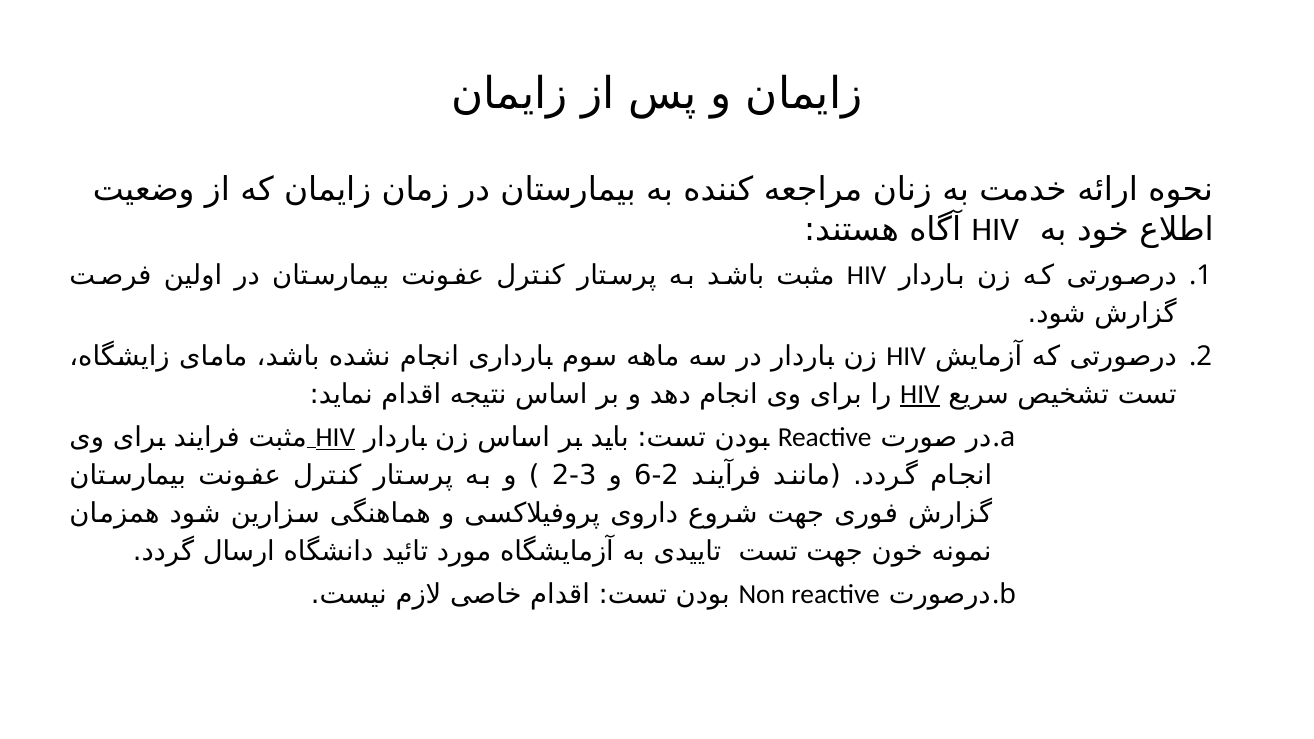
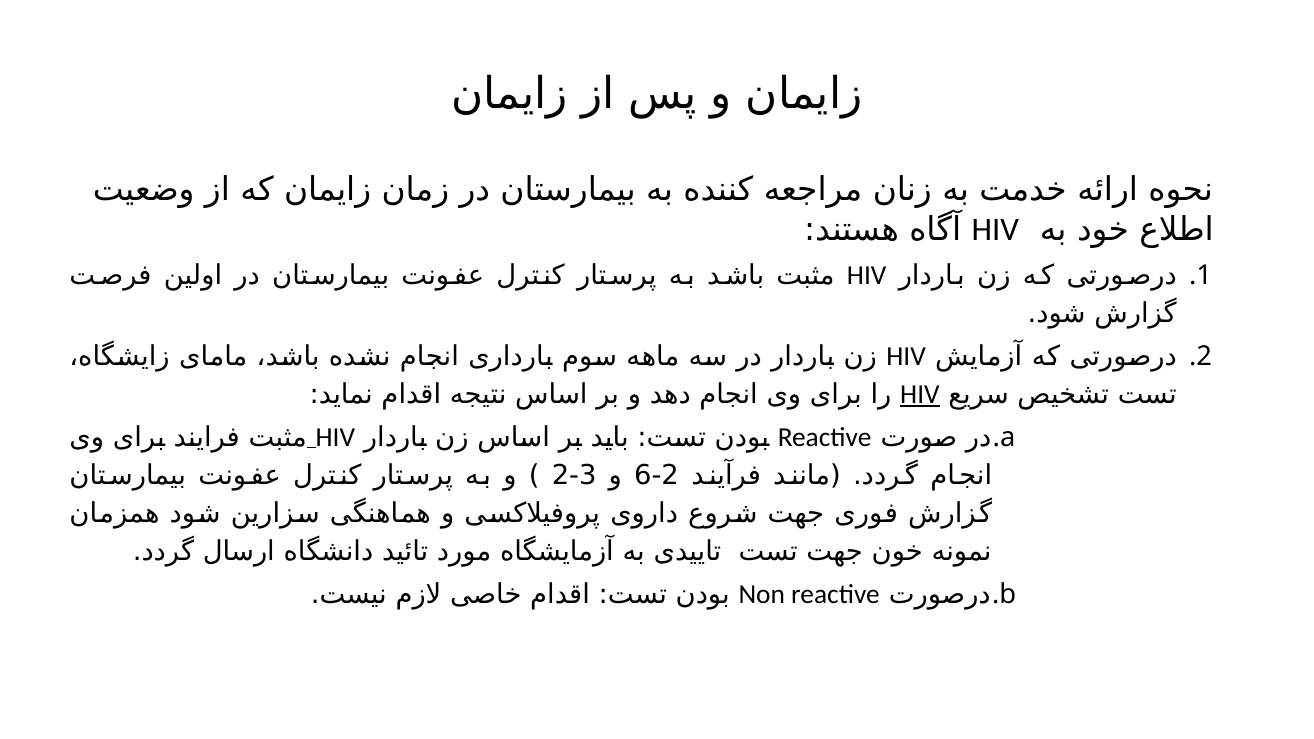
HIV at (335, 438) underline: present -> none
